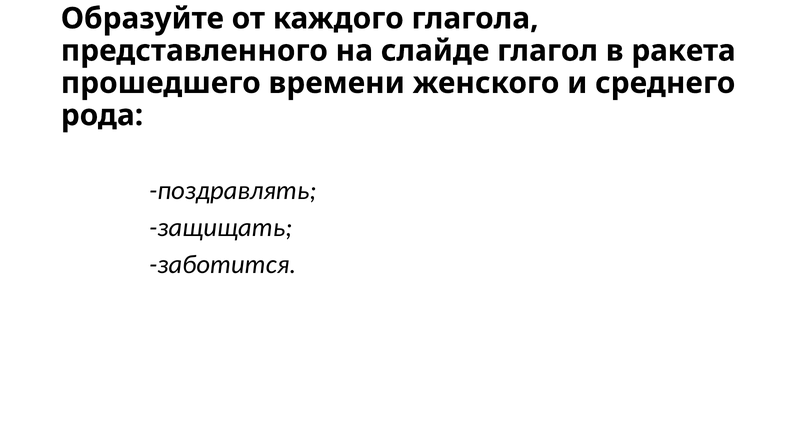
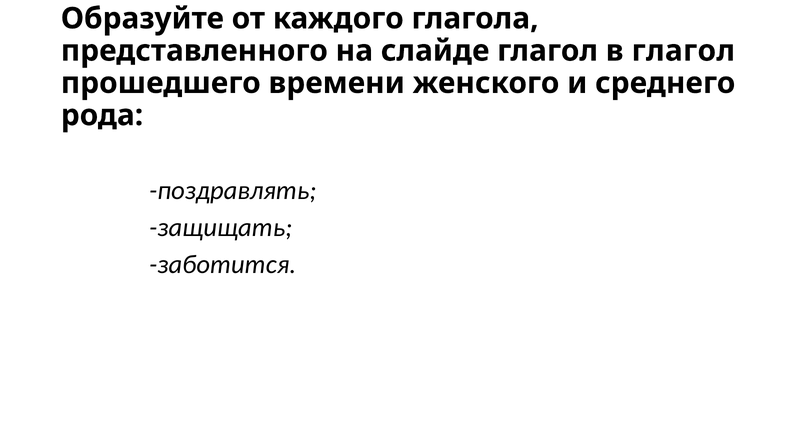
в ракета: ракета -> глагол
